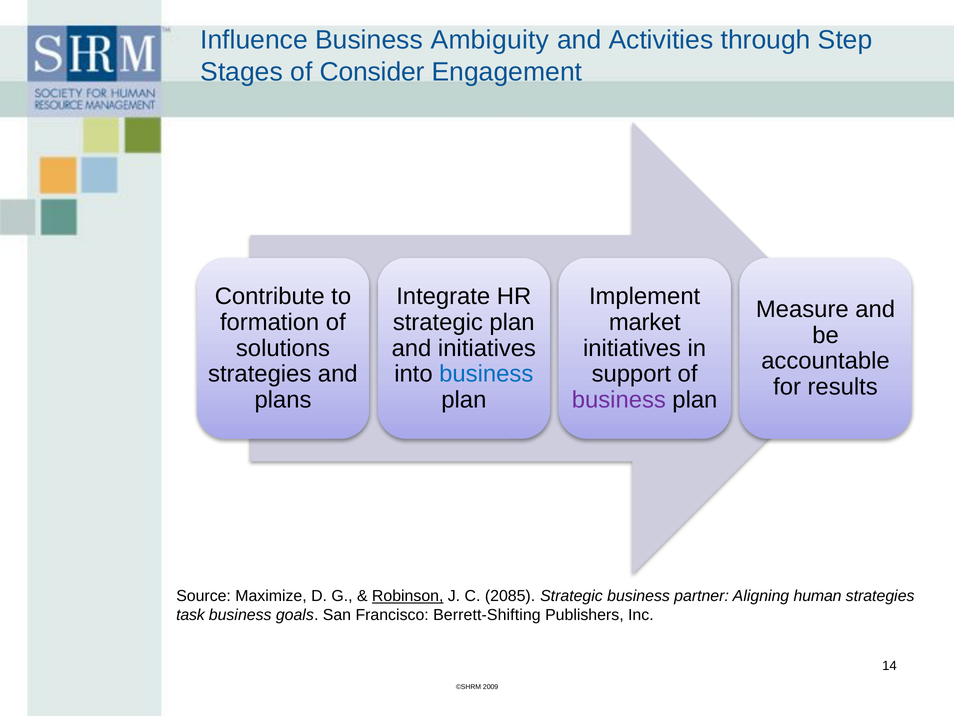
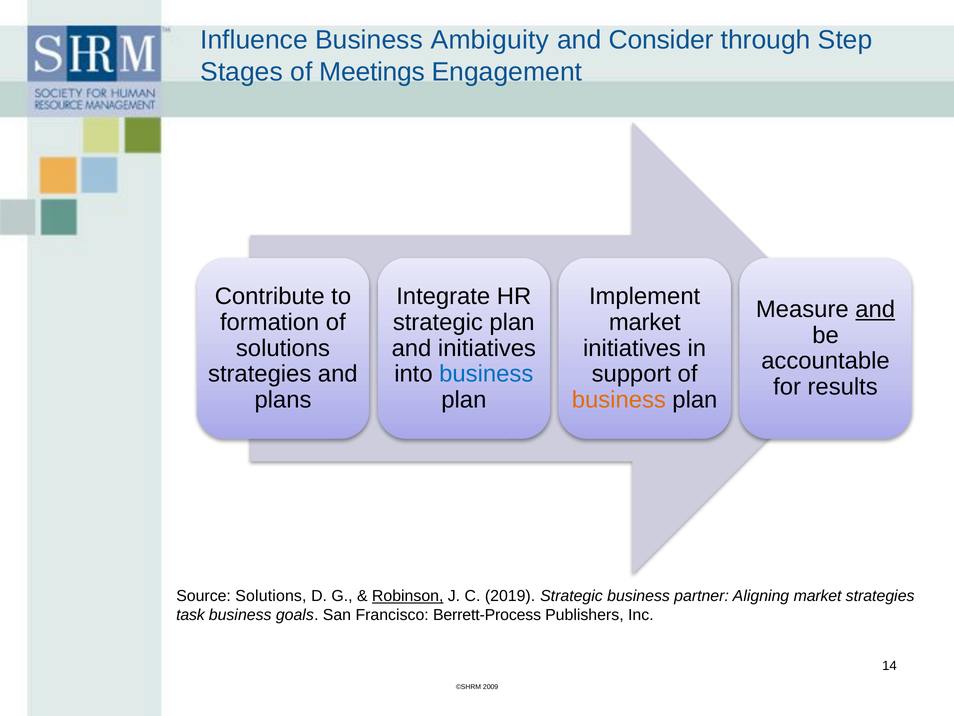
Activities: Activities -> Consider
Consider: Consider -> Meetings
and at (875, 309) underline: none -> present
business at (619, 399) colour: purple -> orange
Source Maximize: Maximize -> Solutions
2085: 2085 -> 2019
Aligning human: human -> market
Berrett-Shifting: Berrett-Shifting -> Berrett-Process
